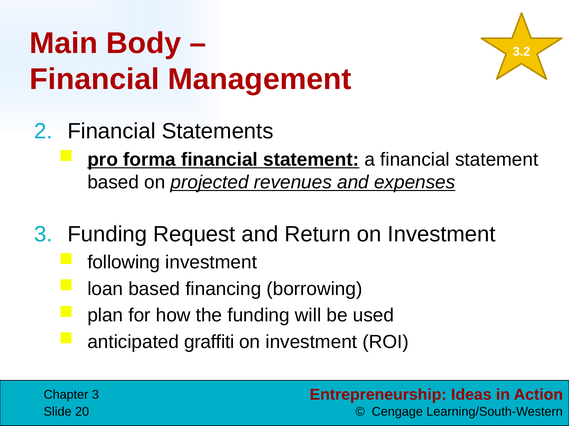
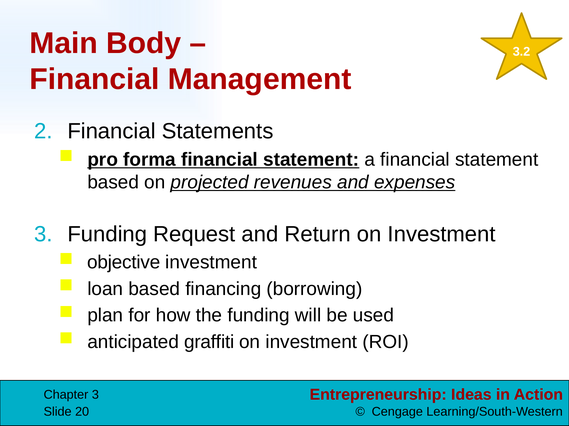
following: following -> objective
